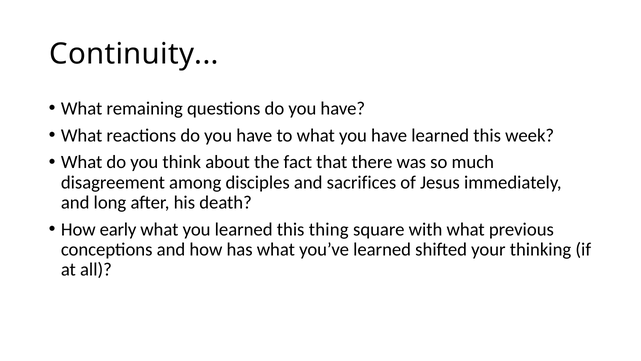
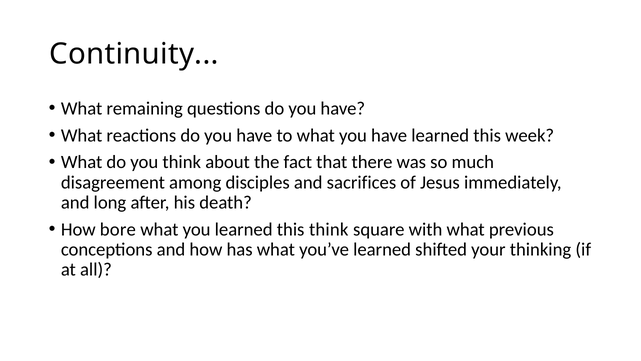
early: early -> bore
this thing: thing -> think
